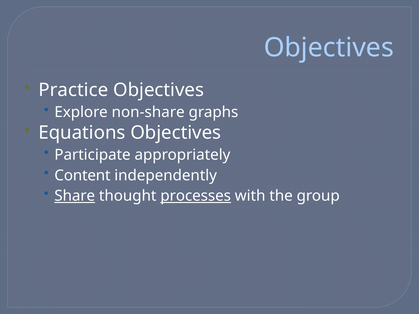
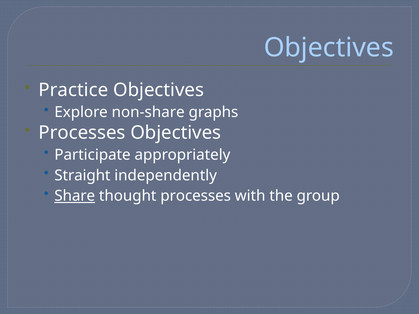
Equations at (82, 133): Equations -> Processes
Content: Content -> Straight
processes at (196, 196) underline: present -> none
